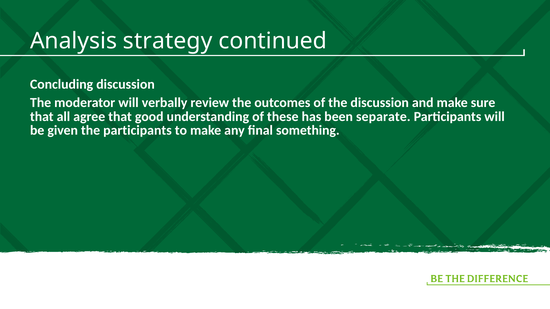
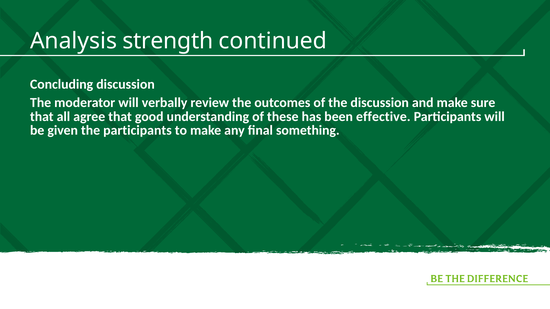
strategy: strategy -> strength
separate: separate -> effective
